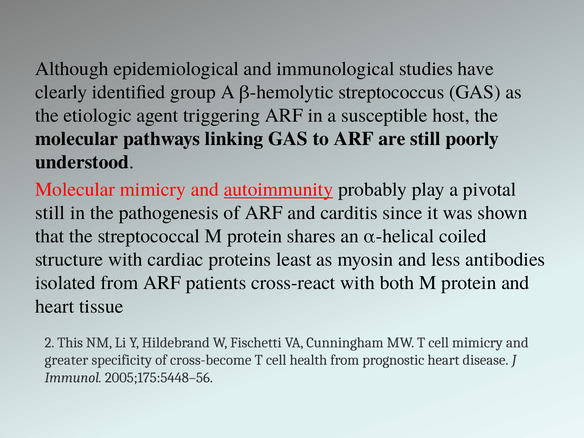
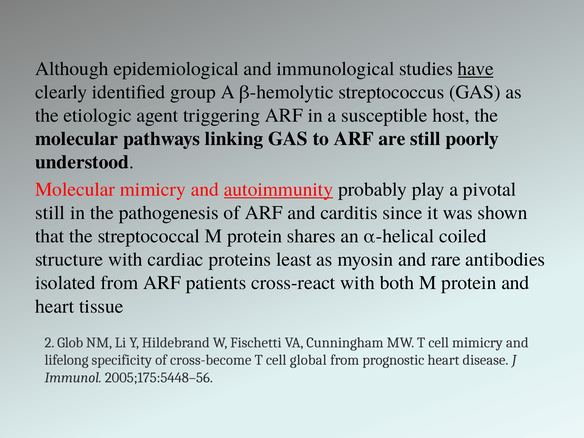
have underline: none -> present
less: less -> rare
This: This -> Glob
greater: greater -> lifelong
health: health -> global
